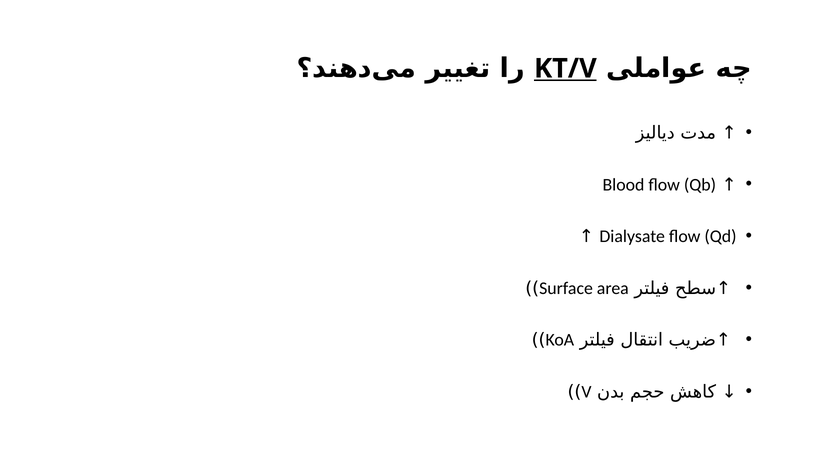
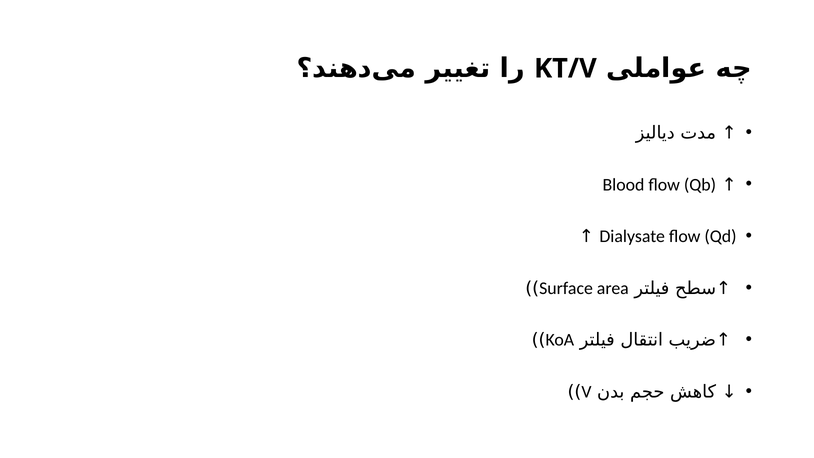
KT/V underline: present -> none
